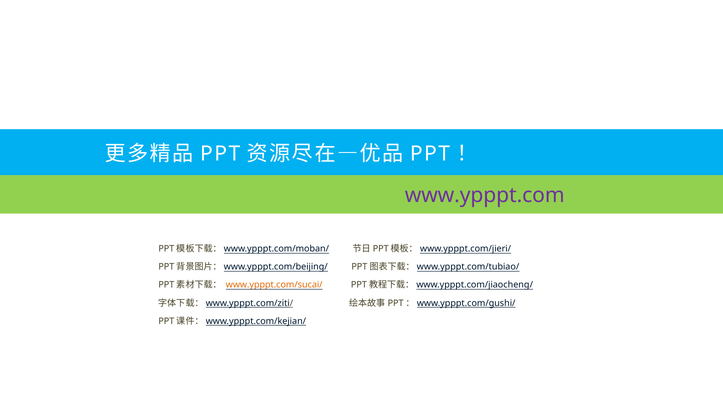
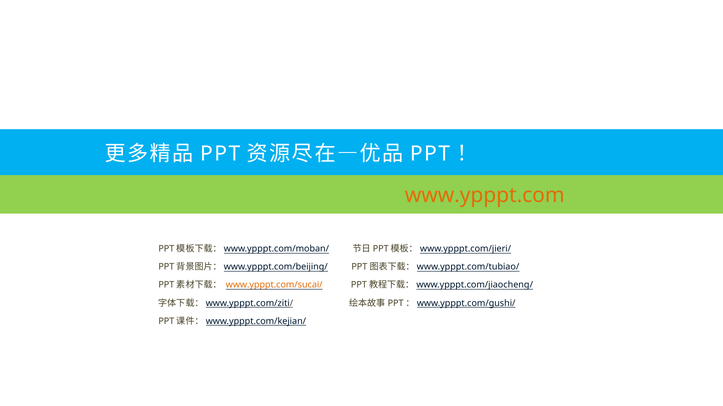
www.ypppt.com colour: purple -> orange
